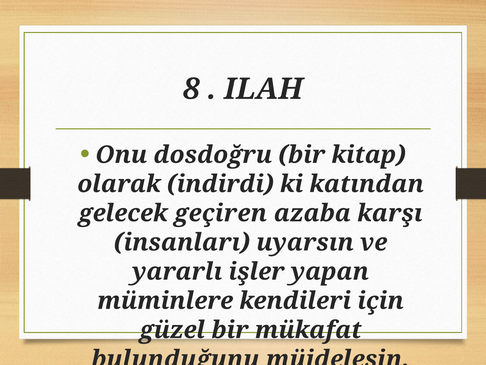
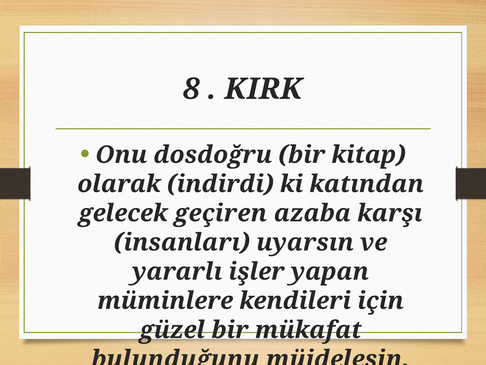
ILAH: ILAH -> KIRK
